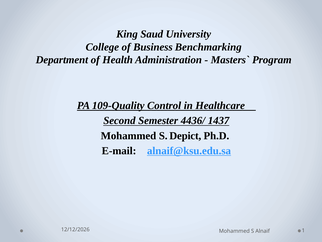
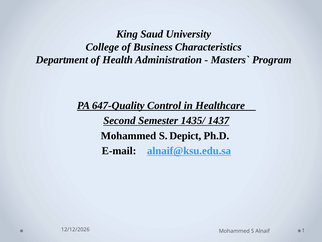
Benchmarking: Benchmarking -> Characteristics
109-Quality: 109-Quality -> 647-Quality
4436/: 4436/ -> 1435/
